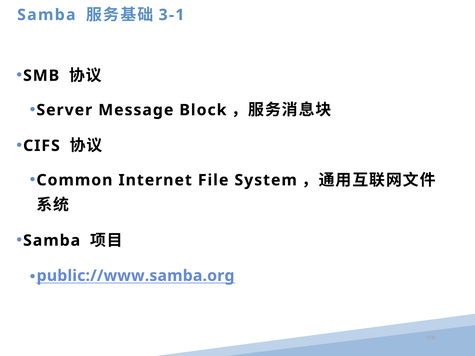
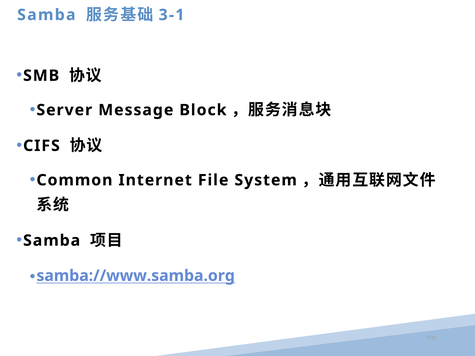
public://www.samba.org: public://www.samba.org -> samba://www.samba.org
